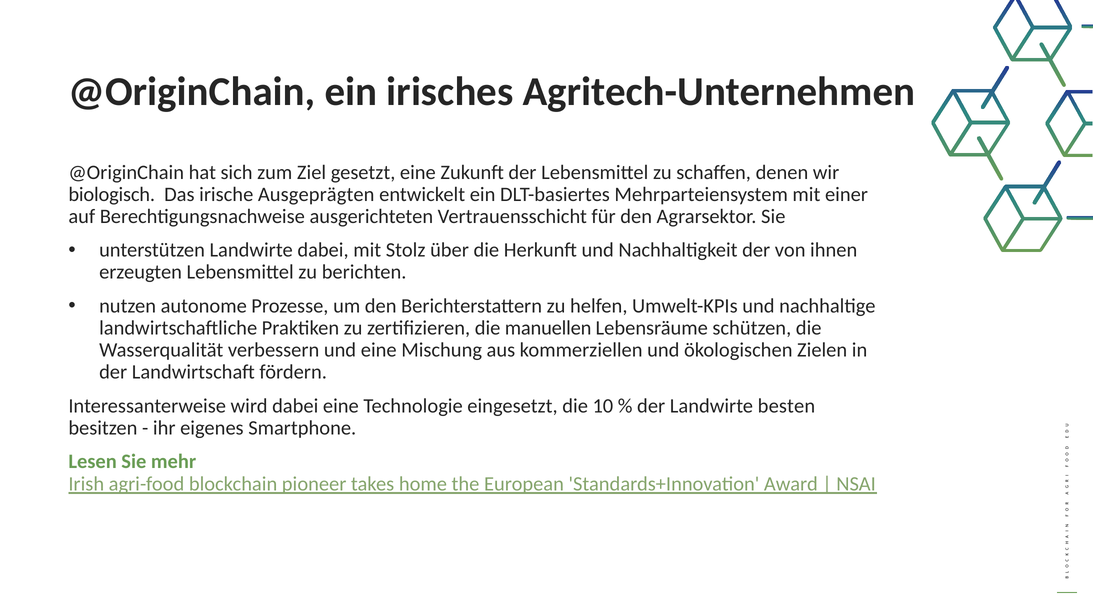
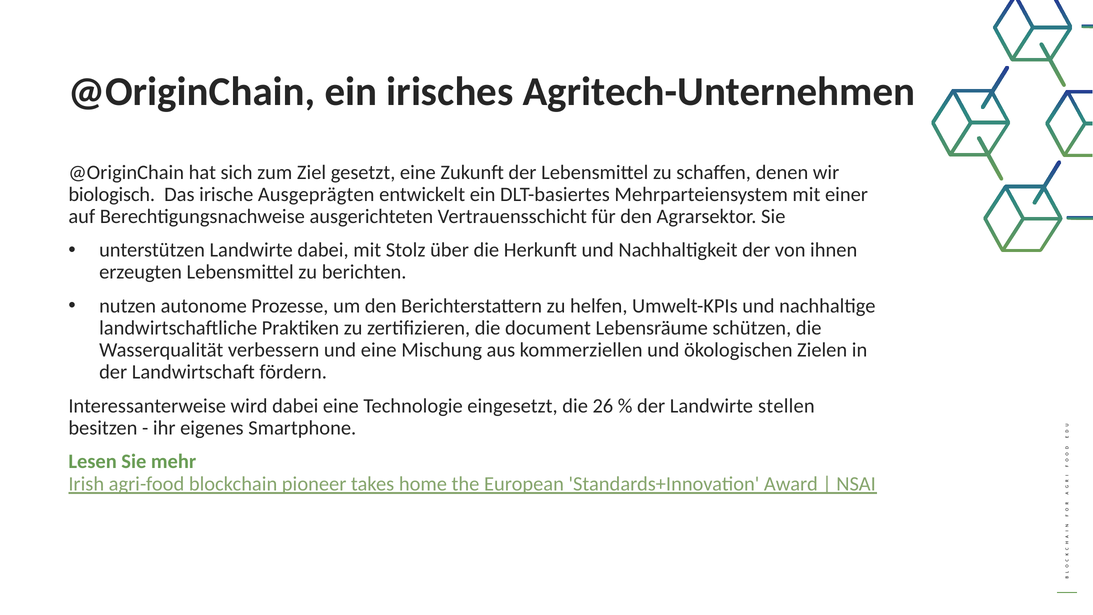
manuellen: manuellen -> document
10: 10 -> 26
besten: besten -> stellen
